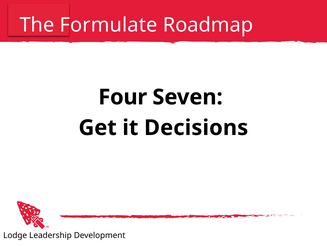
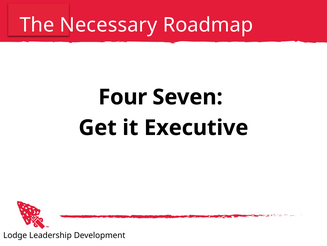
Formulate: Formulate -> Necessary
Decisions: Decisions -> Executive
